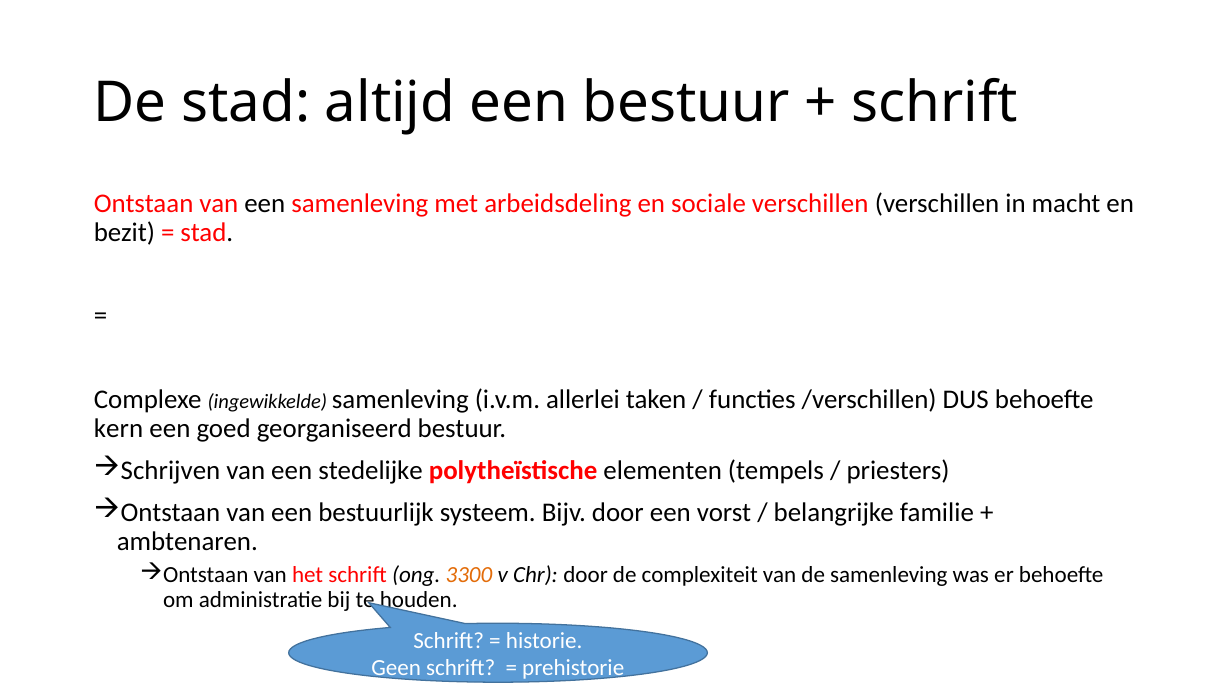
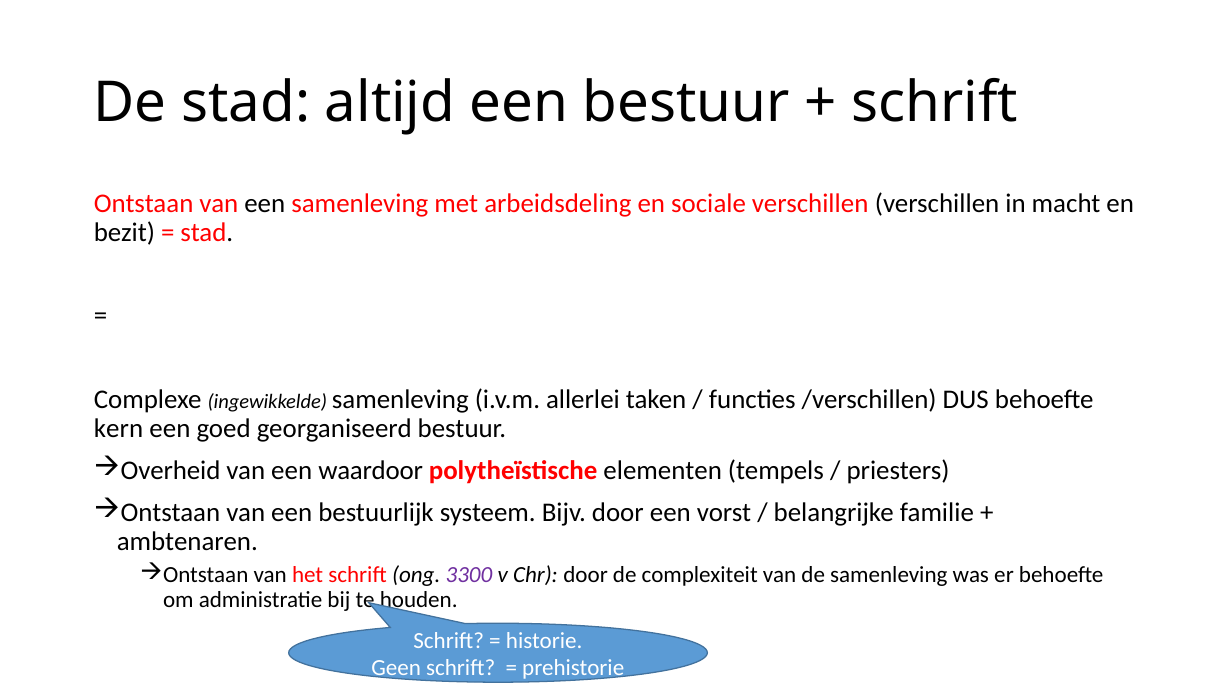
Schrijven: Schrijven -> Overheid
stedelijke: stedelijke -> waardoor
3300 colour: orange -> purple
